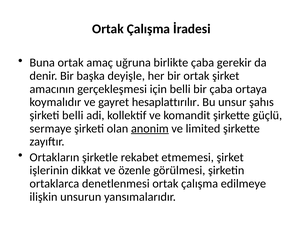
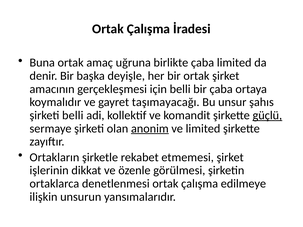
çaba gerekir: gerekir -> limited
hesaplattırılır: hesaplattırılır -> taşımayacağı
güçlü underline: none -> present
